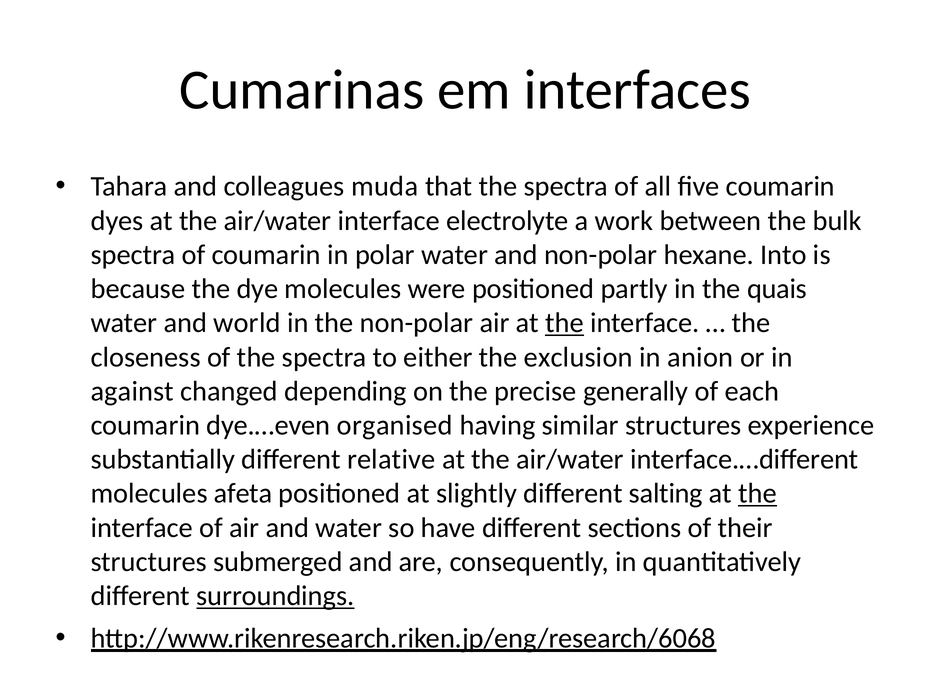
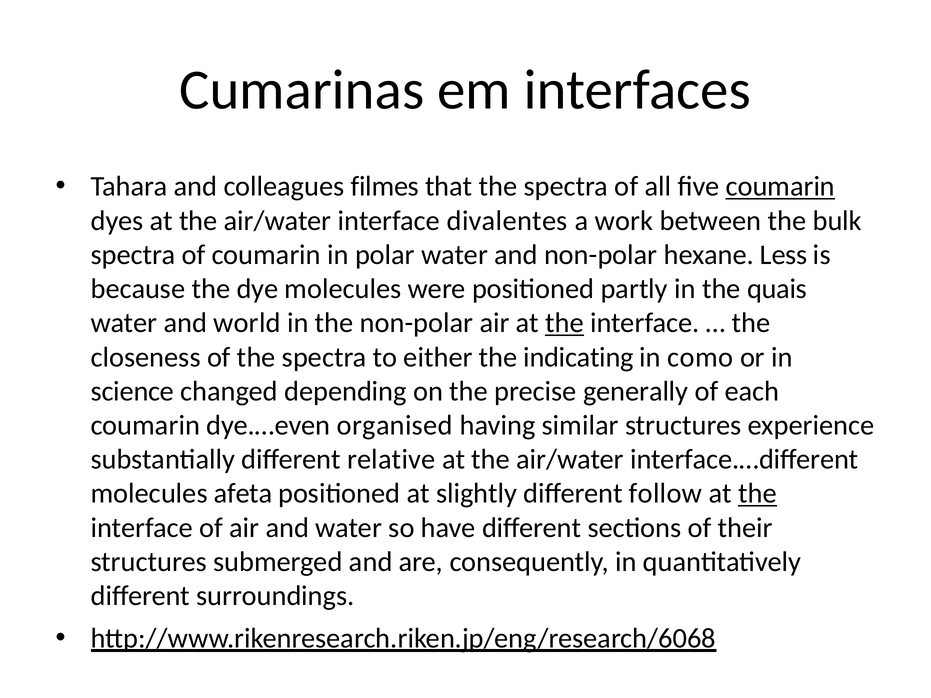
muda: muda -> filmes
coumarin at (780, 187) underline: none -> present
electrolyte: electrolyte -> divalentes
Into: Into -> Less
exclusion: exclusion -> indicating
anion: anion -> como
against: against -> science
salting: salting -> follow
surroundings underline: present -> none
